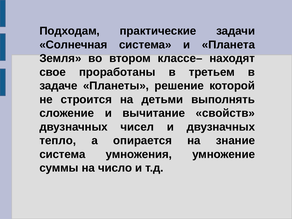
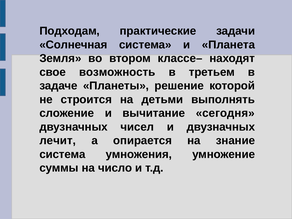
проработаны: проработаны -> возможность
свойств: свойств -> сегодня
тепло: тепло -> лечит
